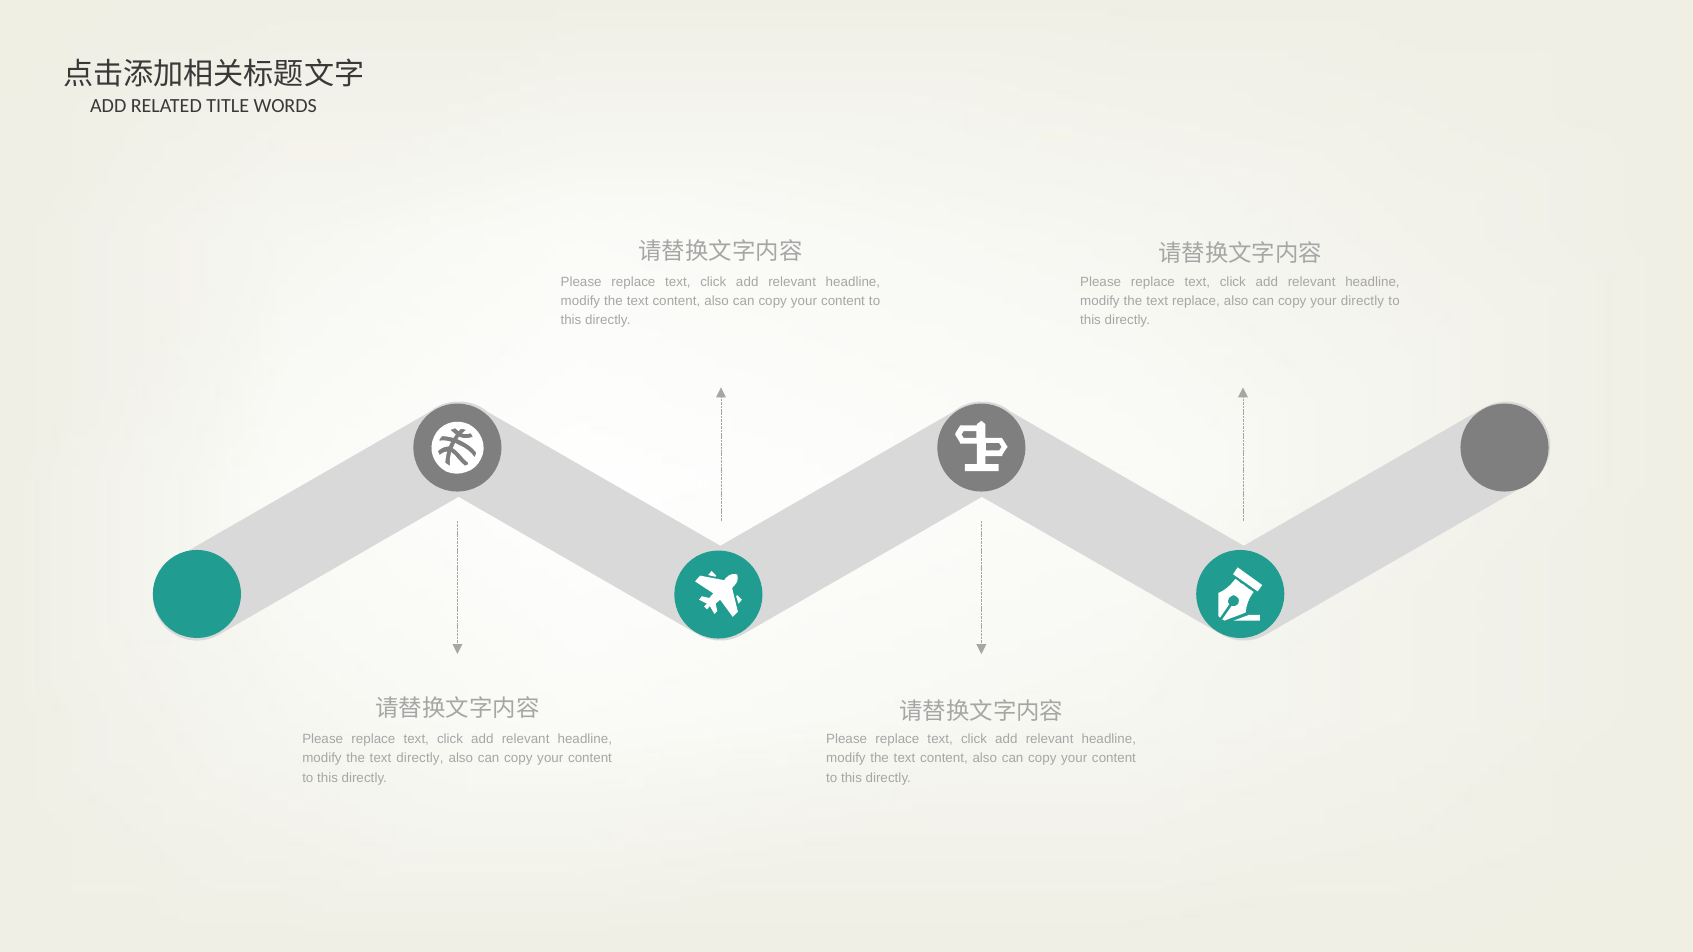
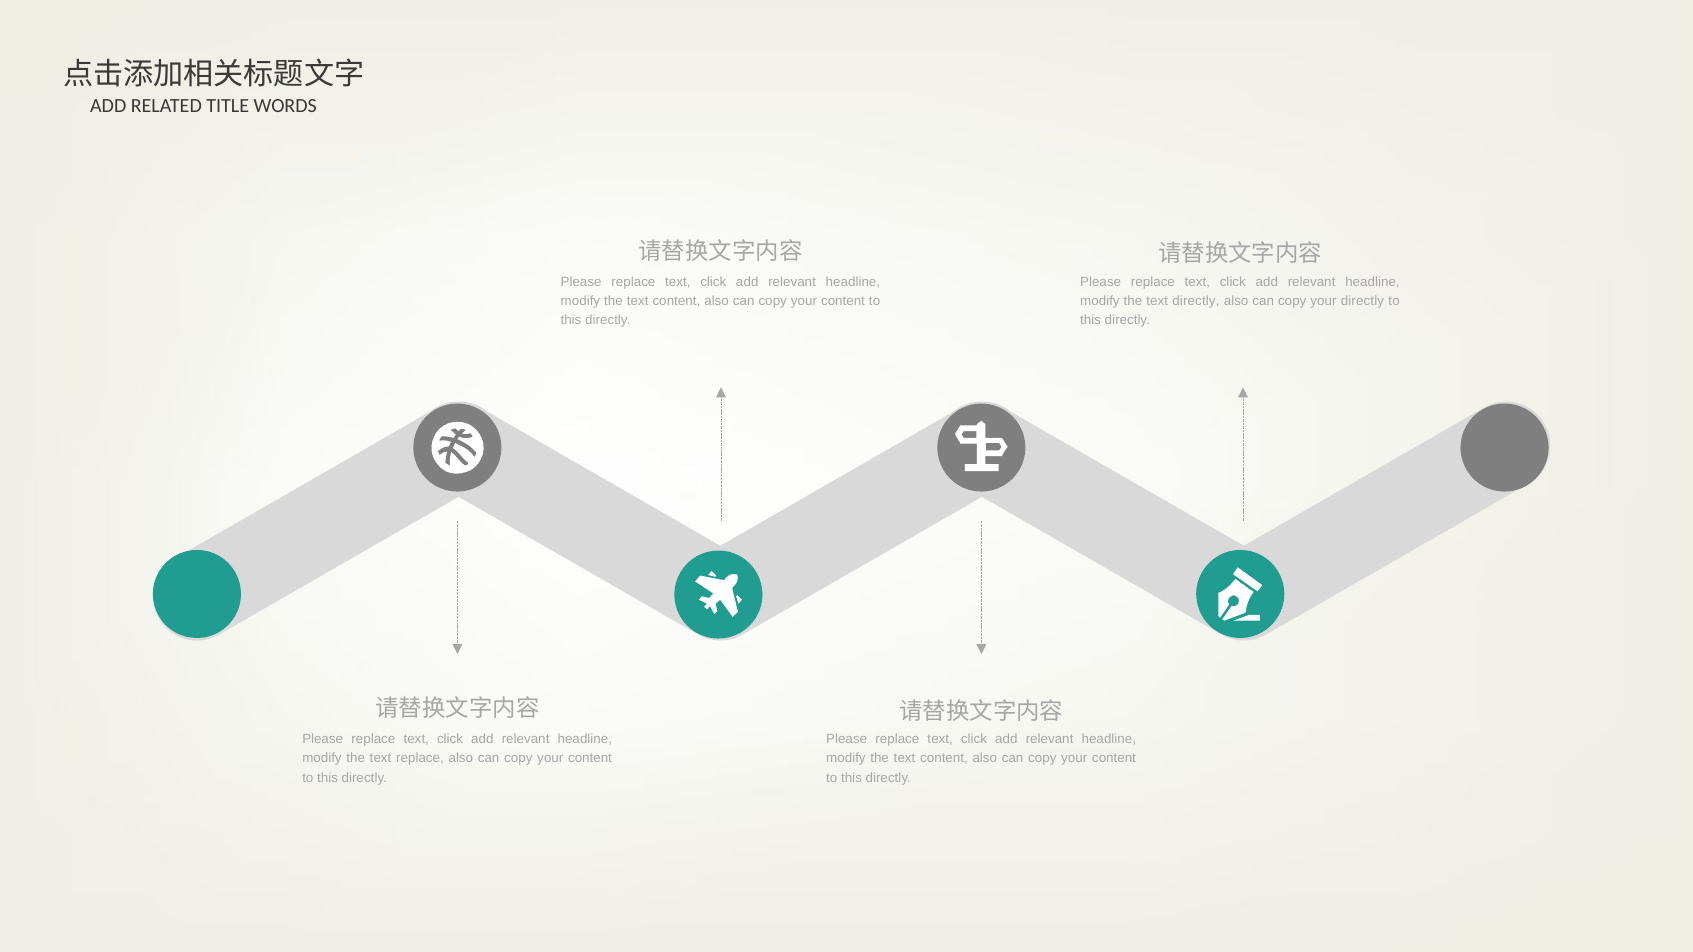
text replace: replace -> directly
text directly: directly -> replace
